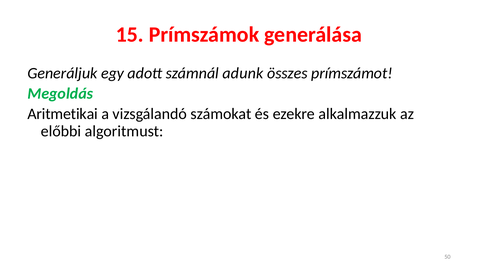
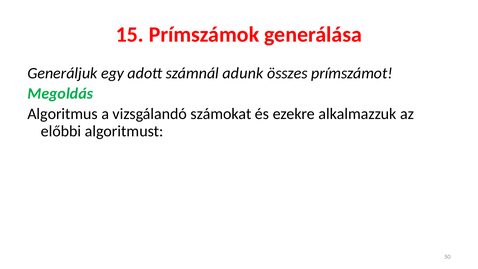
Aritmetikai: Aritmetikai -> Algoritmus
